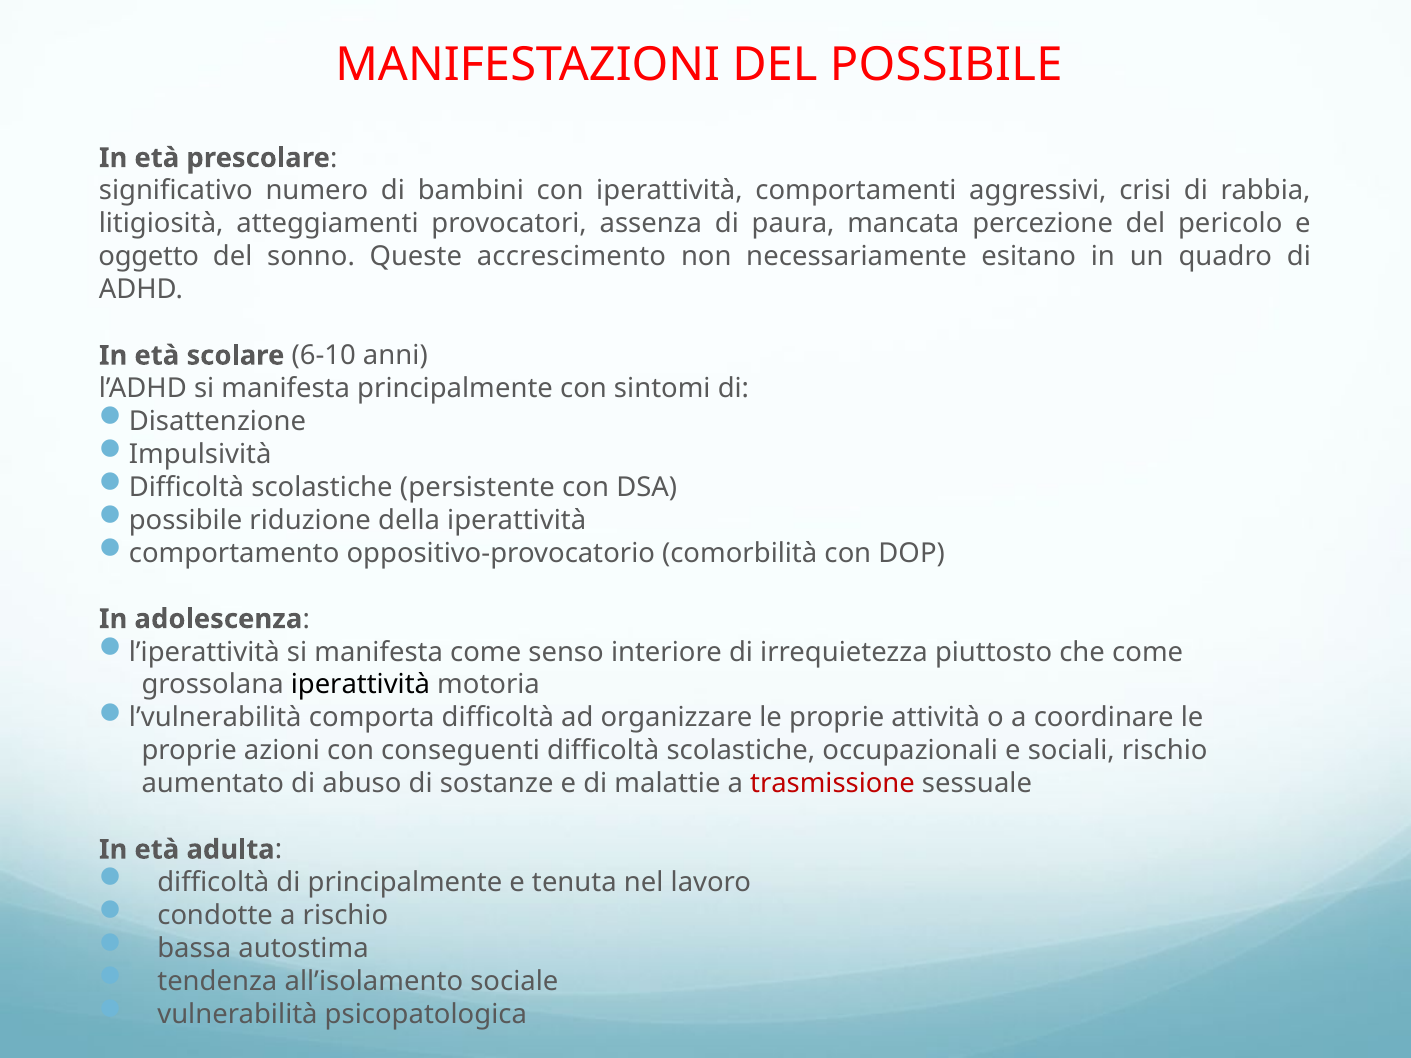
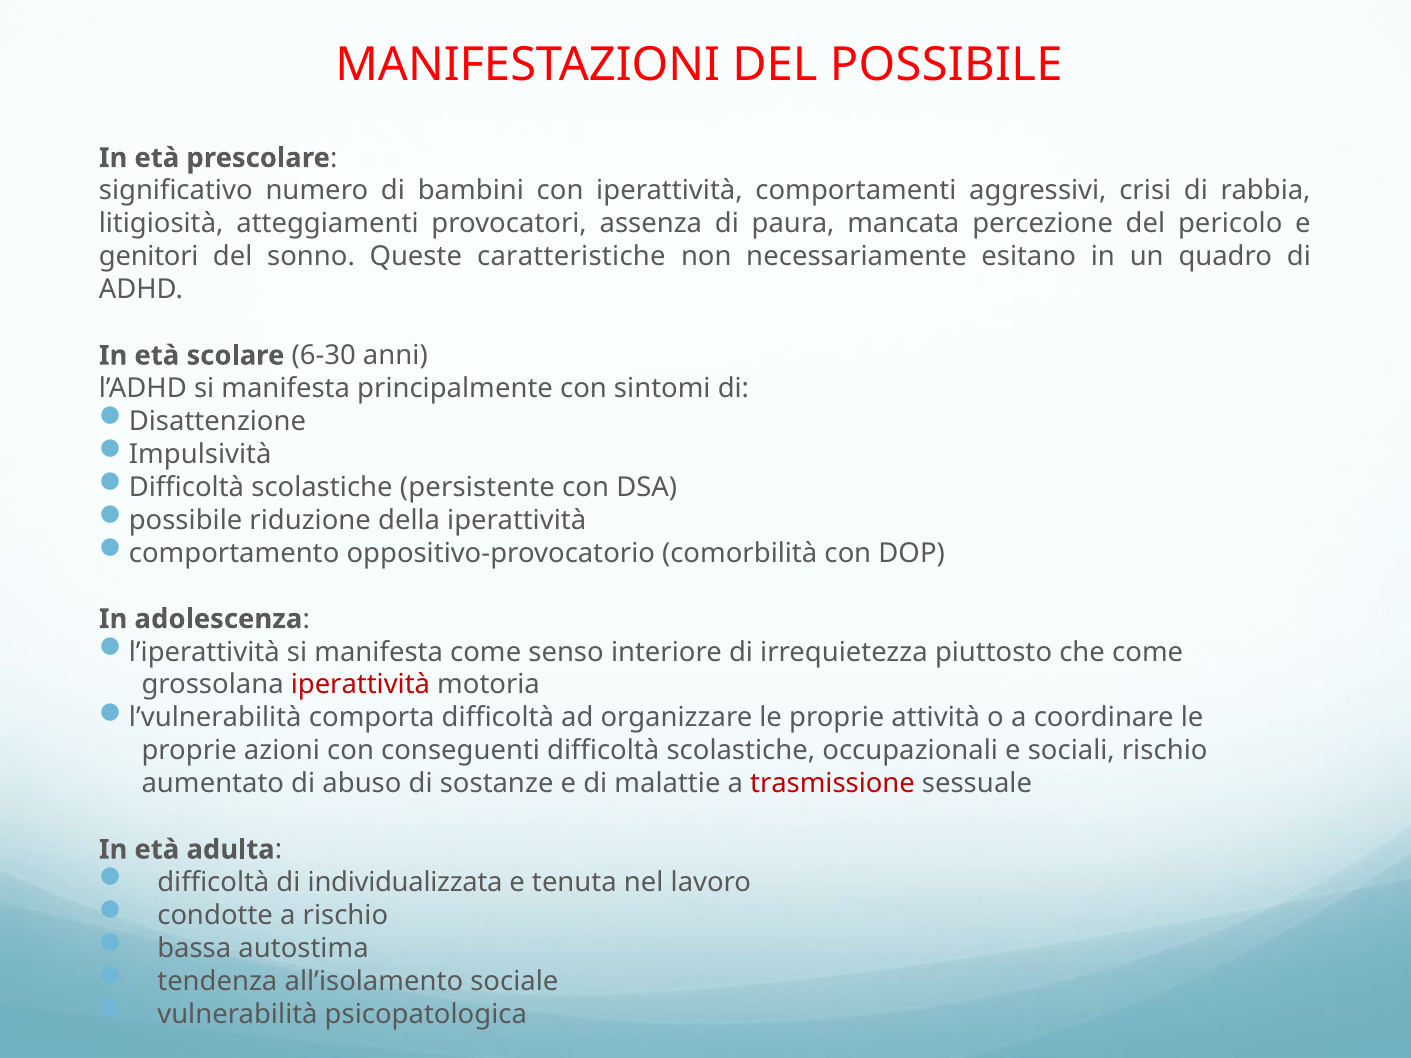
oggetto: oggetto -> genitori
accrescimento: accrescimento -> caratteristiche
6-10: 6-10 -> 6-30
iperattività at (360, 685) colour: black -> red
di principalmente: principalmente -> individualizzata
